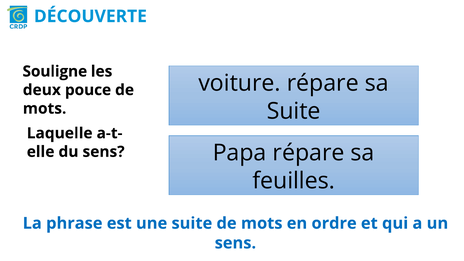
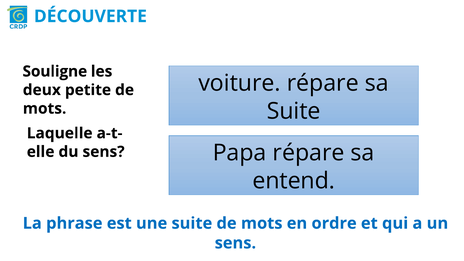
pouce: pouce -> petite
feuilles: feuilles -> entend
